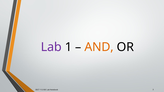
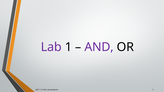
AND colour: orange -> purple
